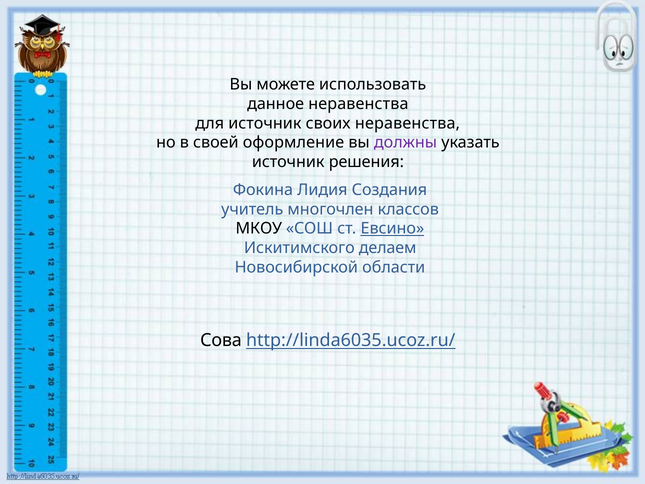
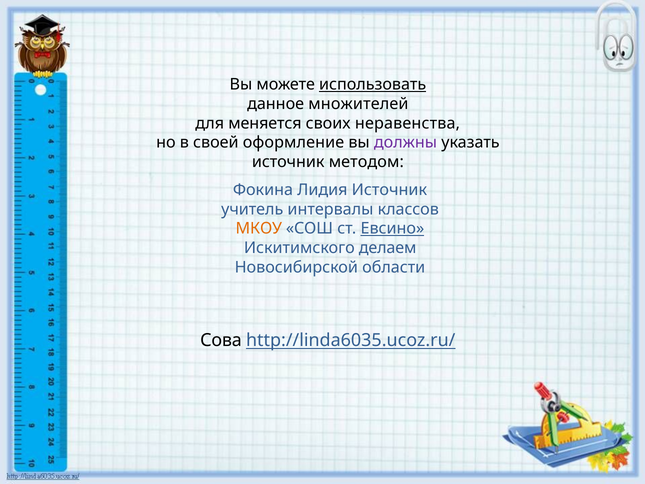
использовать underline: none -> present
данное неравенства: неравенства -> множителей
для источник: источник -> меняется
решения: решения -> методом
Лидия Создания: Создания -> Источник
многочлен: многочлен -> интервалы
МКОУ colour: black -> orange
